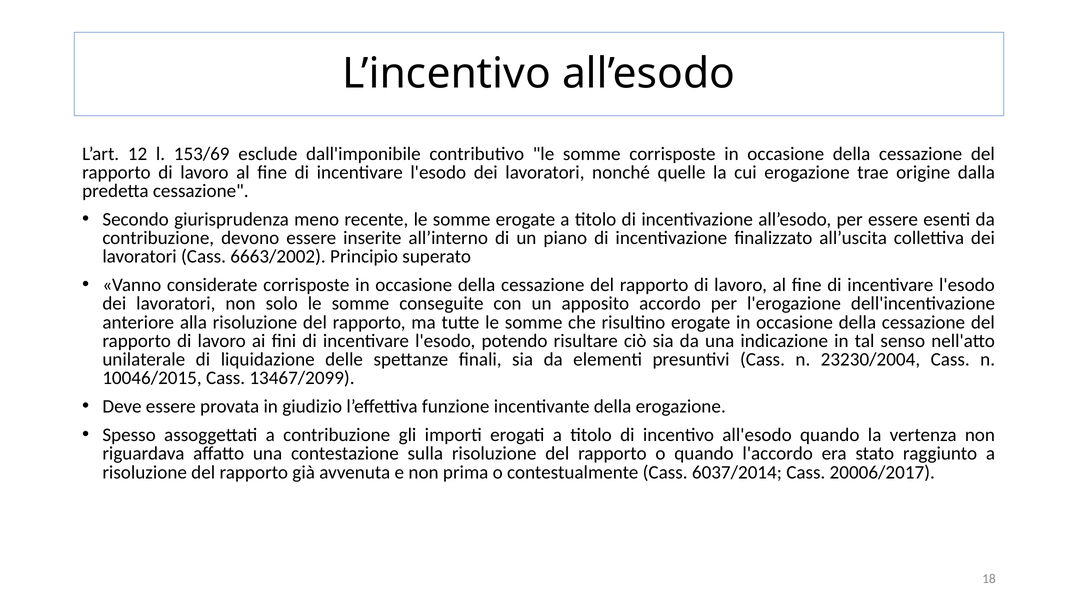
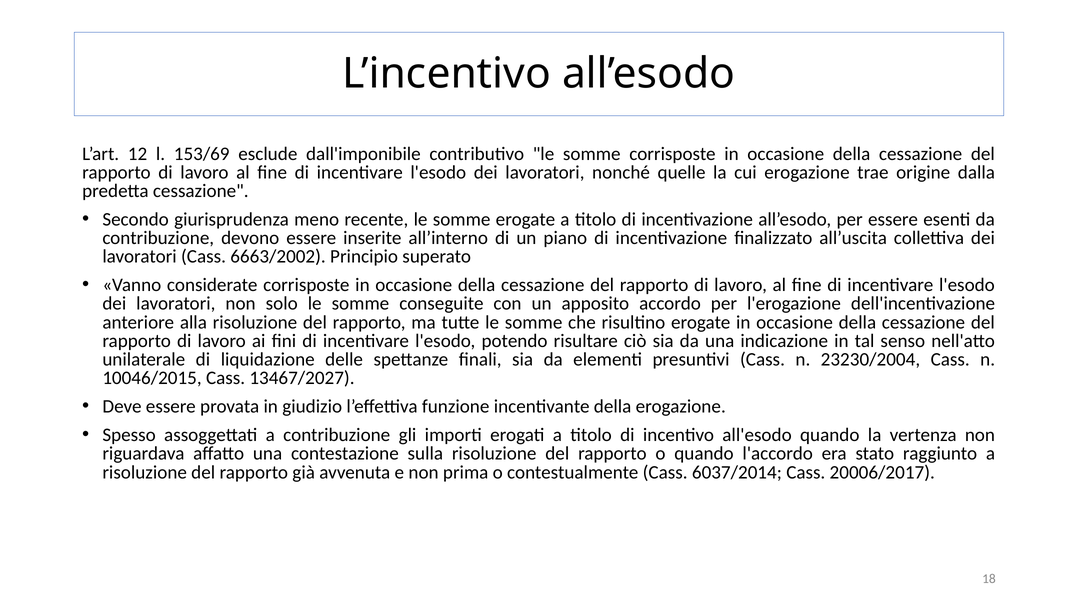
13467/2099: 13467/2099 -> 13467/2027
